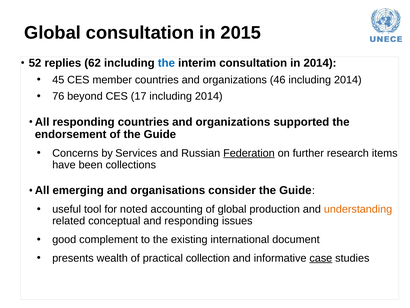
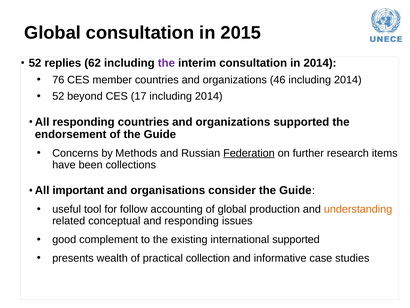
the at (166, 63) colour: blue -> purple
45: 45 -> 76
76 at (58, 96): 76 -> 52
Services: Services -> Methods
emerging: emerging -> important
noted: noted -> follow
international document: document -> supported
case underline: present -> none
